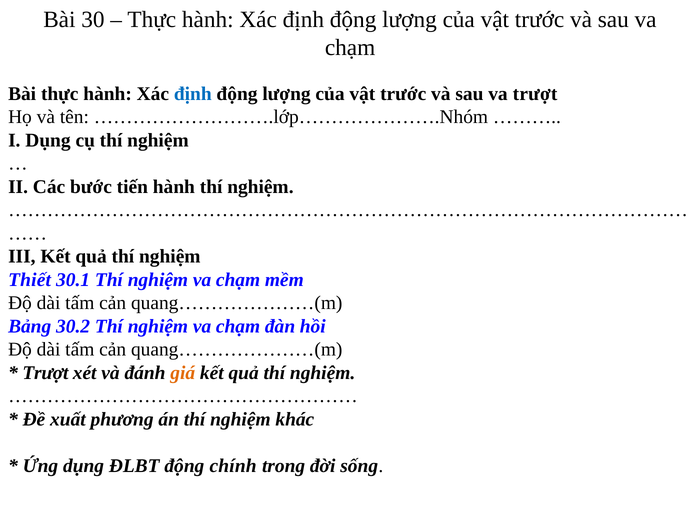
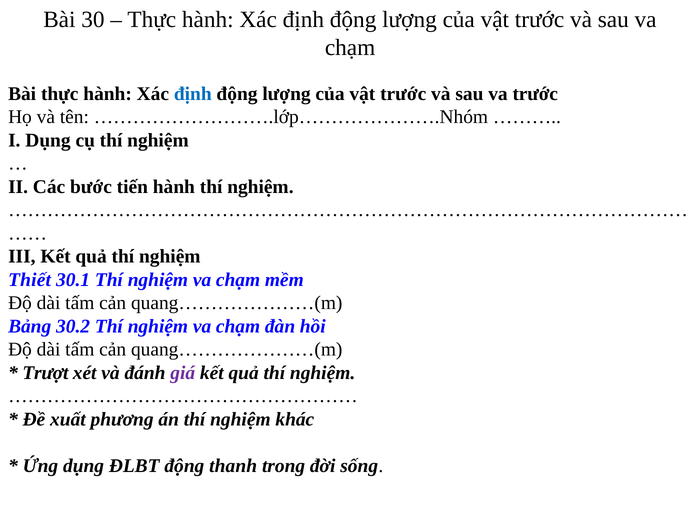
va trượt: trượt -> trước
giá colour: orange -> purple
chính: chính -> thanh
